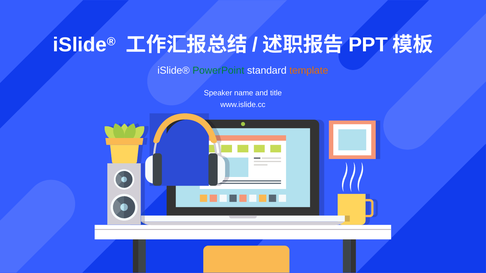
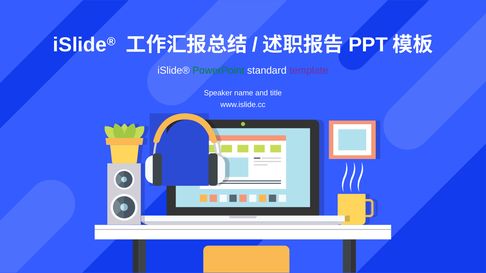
template colour: orange -> purple
